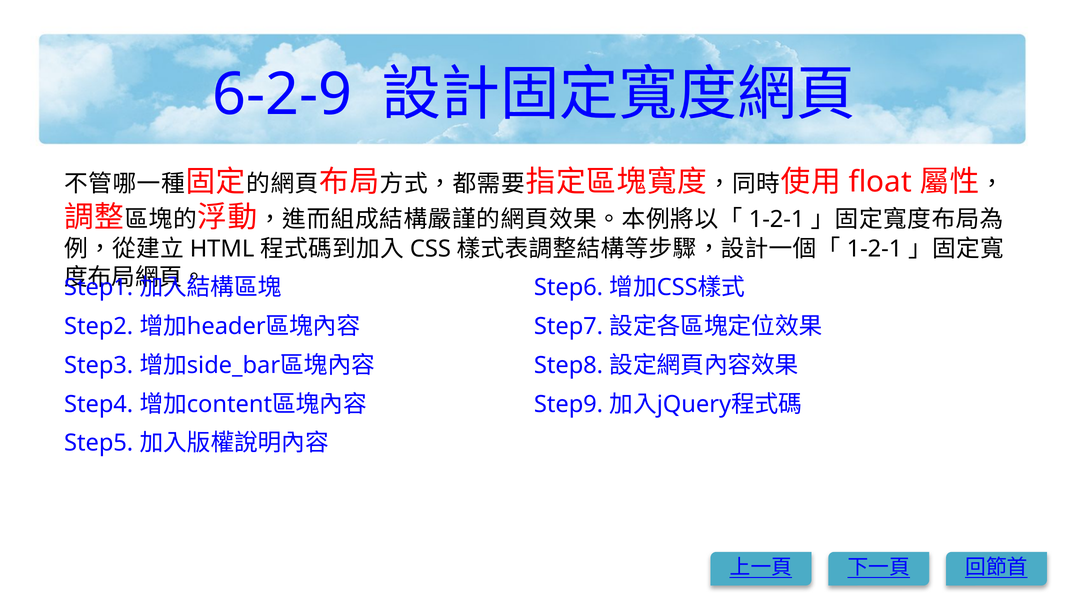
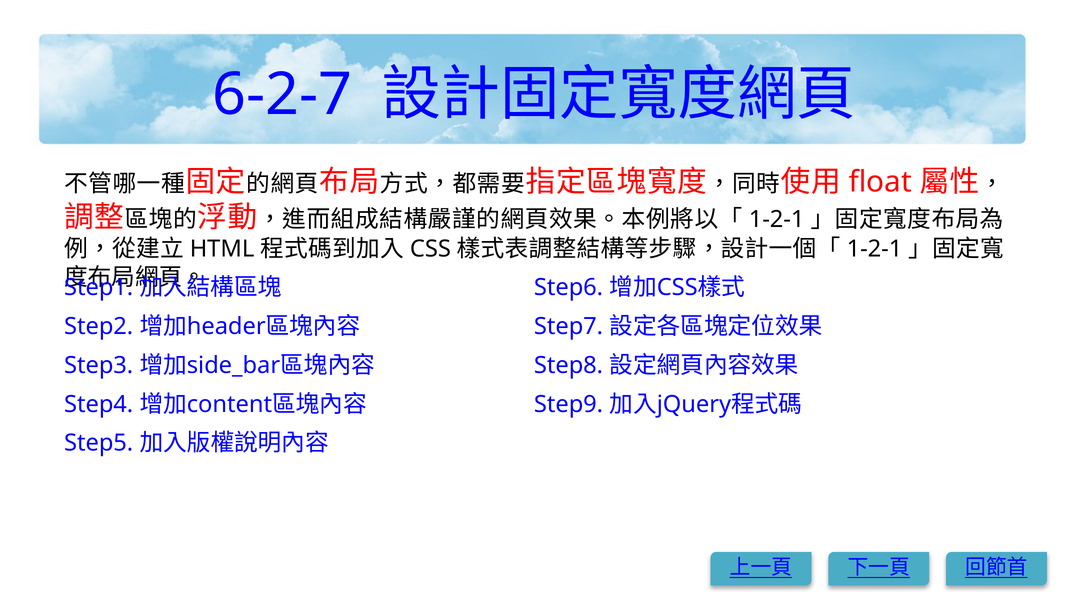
6-2-9: 6-2-9 -> 6-2-7
